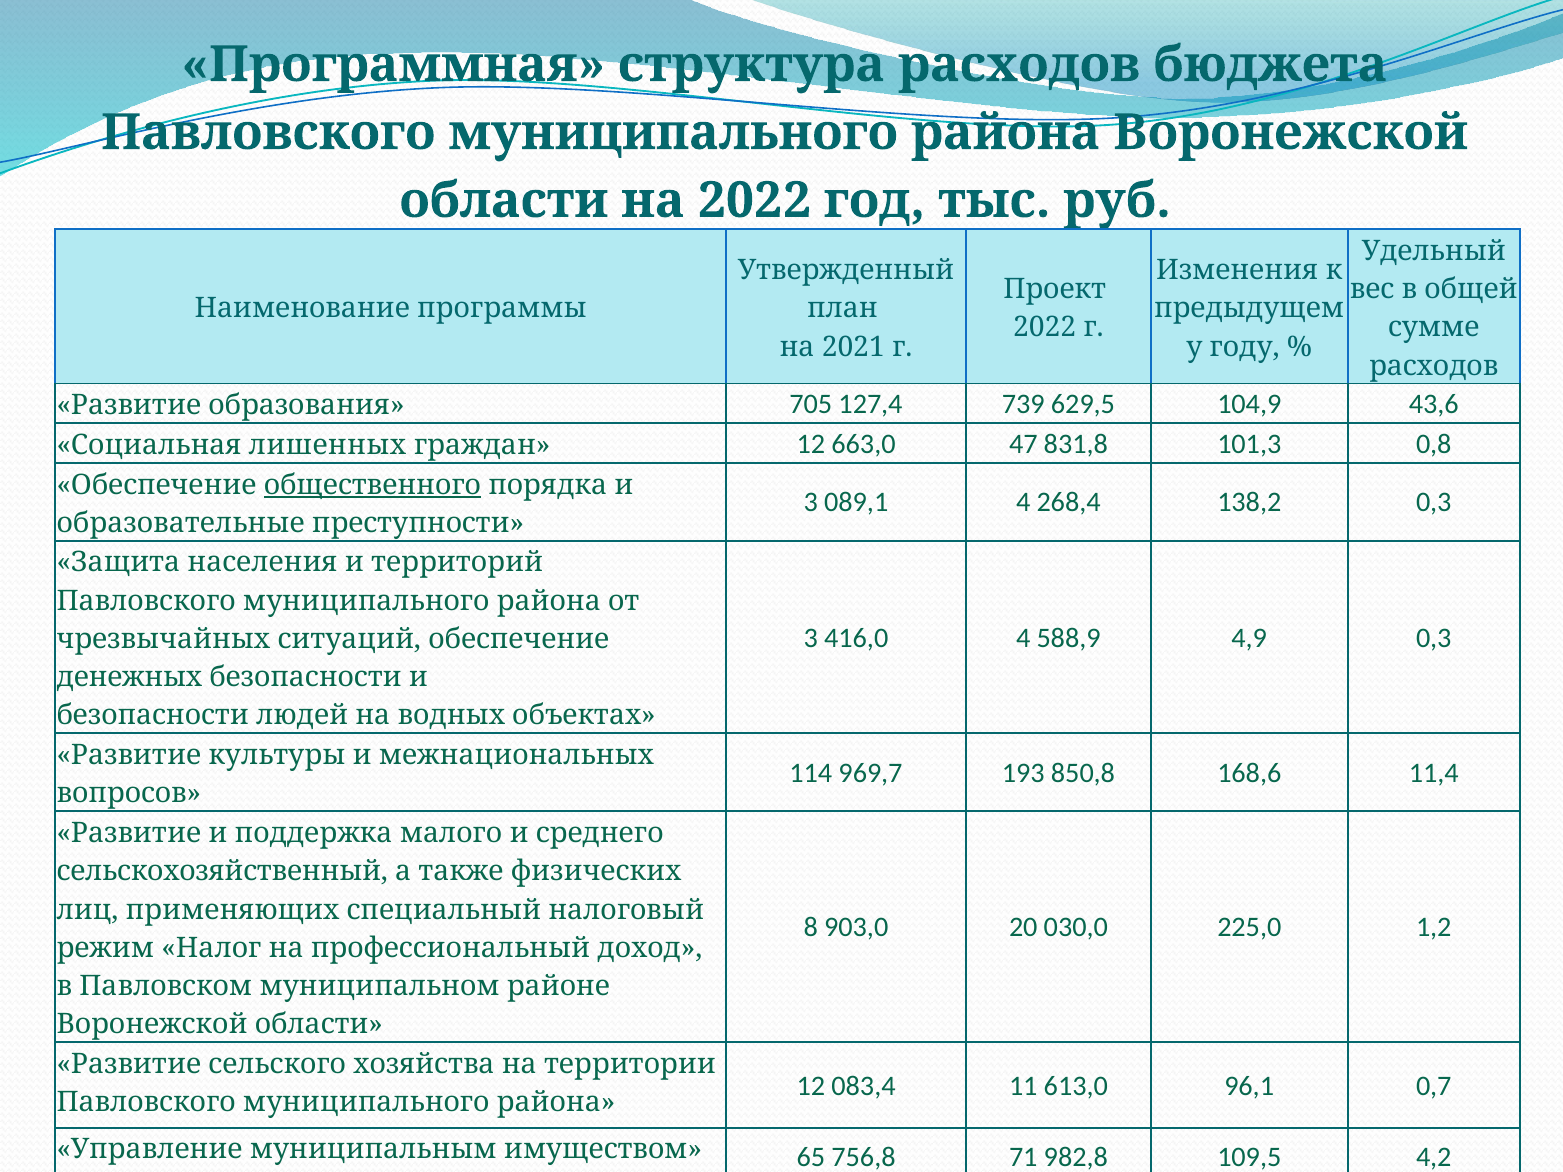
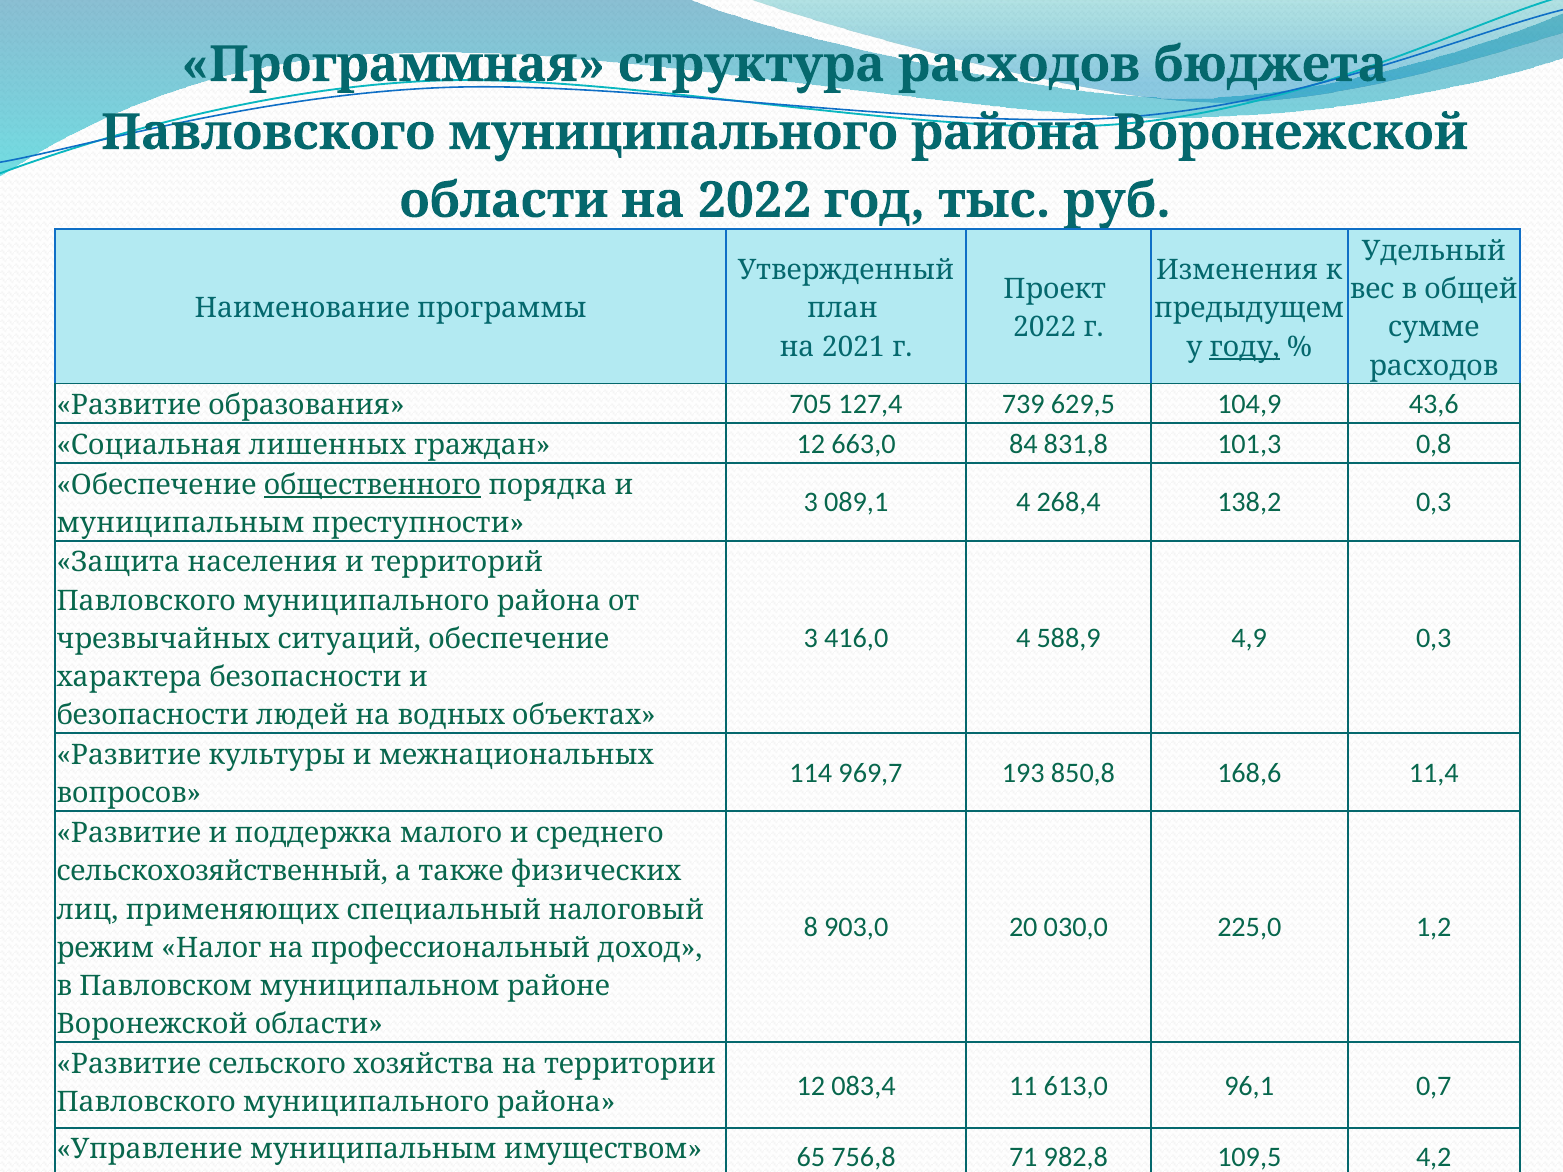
году underline: none -> present
47: 47 -> 84
образовательные at (181, 523): образовательные -> муниципальным
денежных: денежных -> характера
